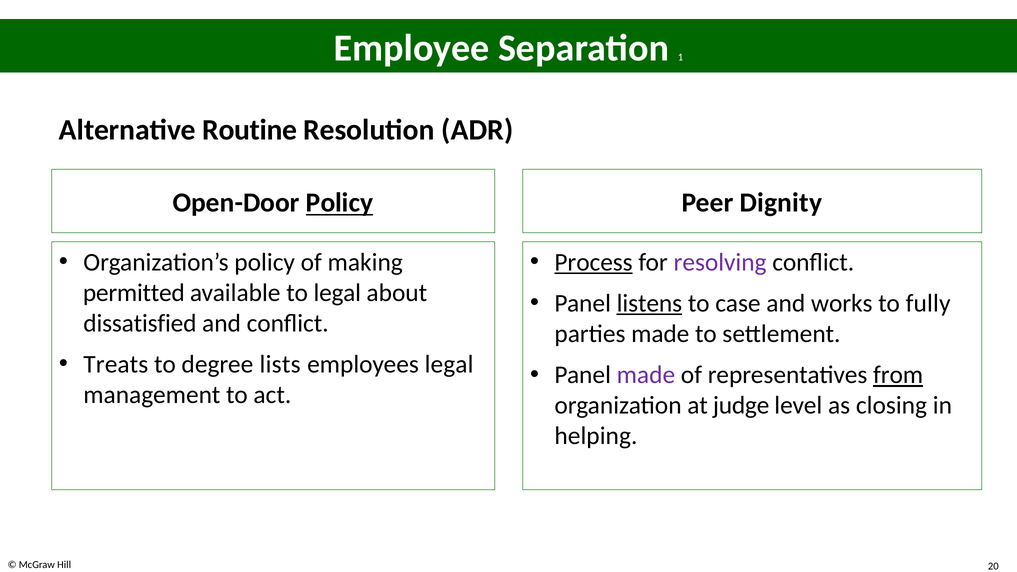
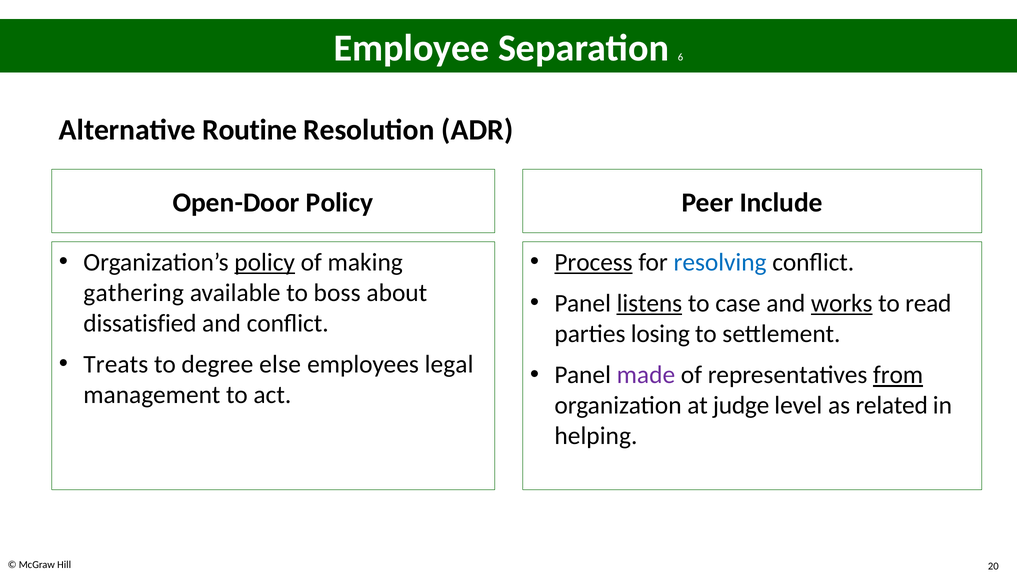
1: 1 -> 6
Policy at (340, 203) underline: present -> none
Dignity: Dignity -> Include
policy at (265, 262) underline: none -> present
resolving colour: purple -> blue
permitted: permitted -> gathering
to legal: legal -> boss
works underline: none -> present
fully: fully -> read
parties made: made -> losing
lists: lists -> else
closing: closing -> related
